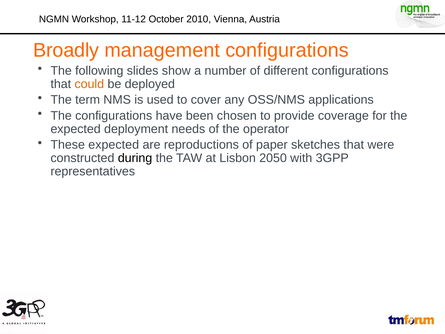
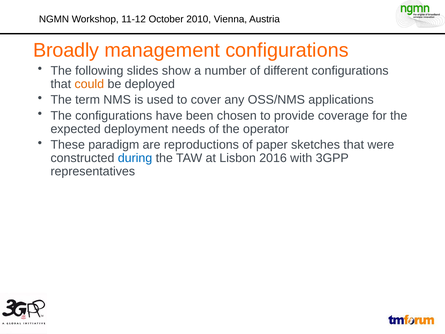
These expected: expected -> paradigm
during colour: black -> blue
2050: 2050 -> 2016
